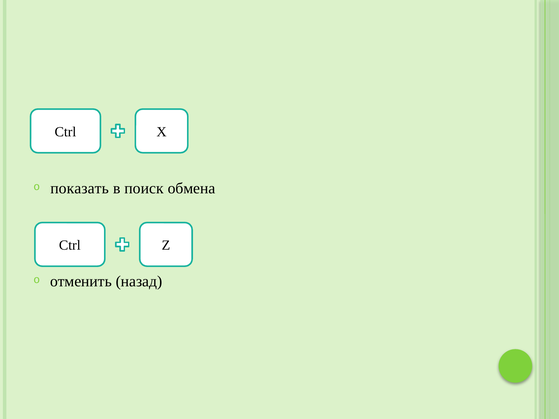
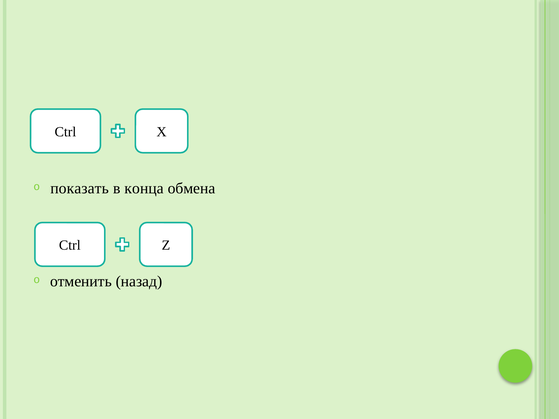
поиск: поиск -> конца
